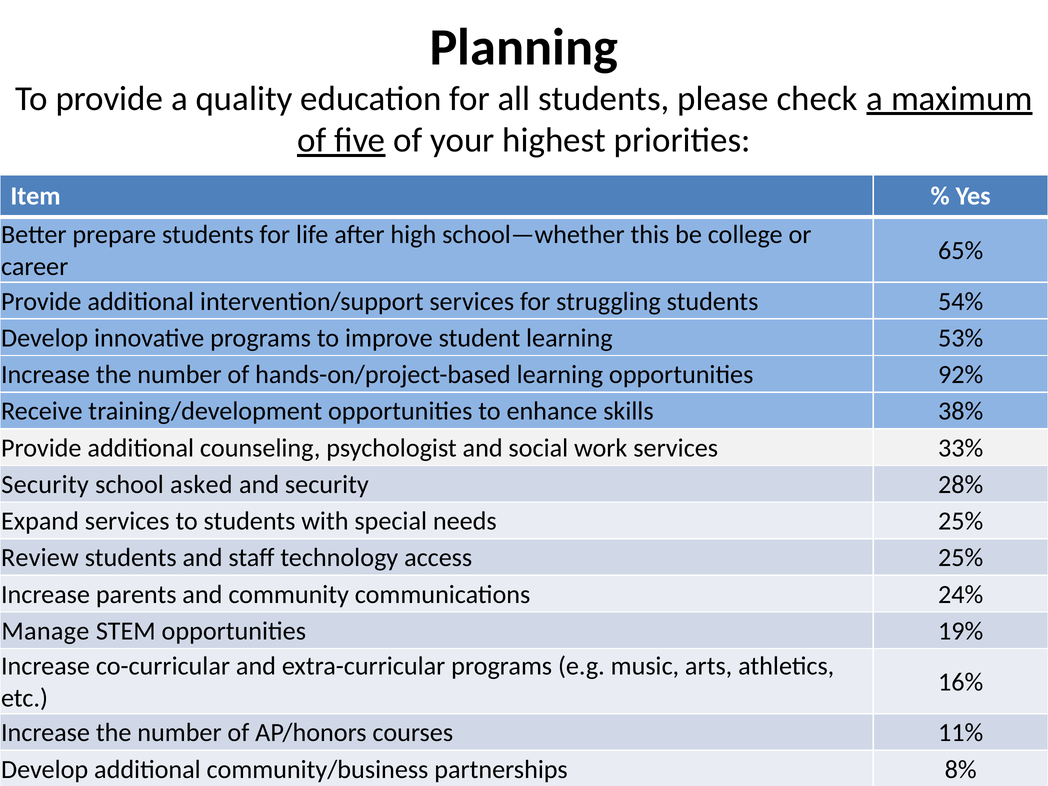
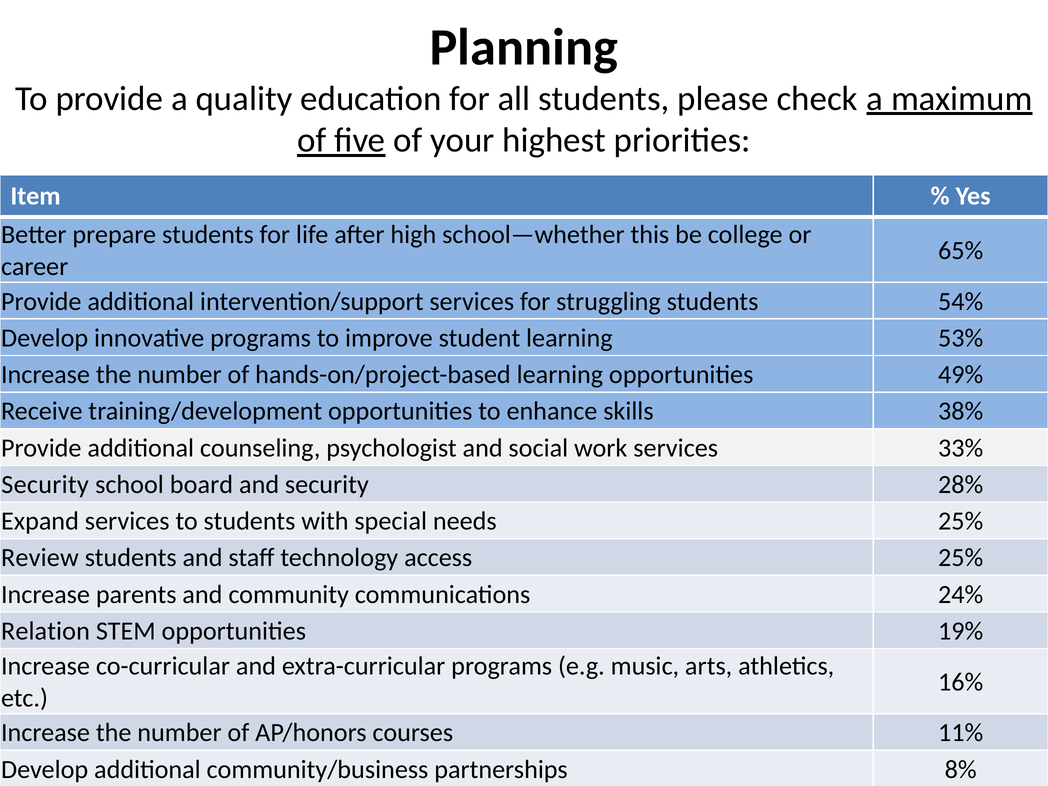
92%: 92% -> 49%
asked: asked -> board
Manage: Manage -> Relation
